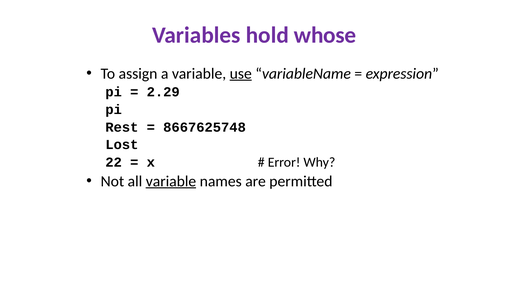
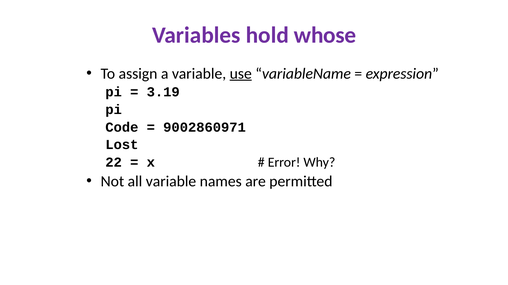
2.29: 2.29 -> 3.19
Rest: Rest -> Code
8667625748: 8667625748 -> 9002860971
variable at (171, 182) underline: present -> none
